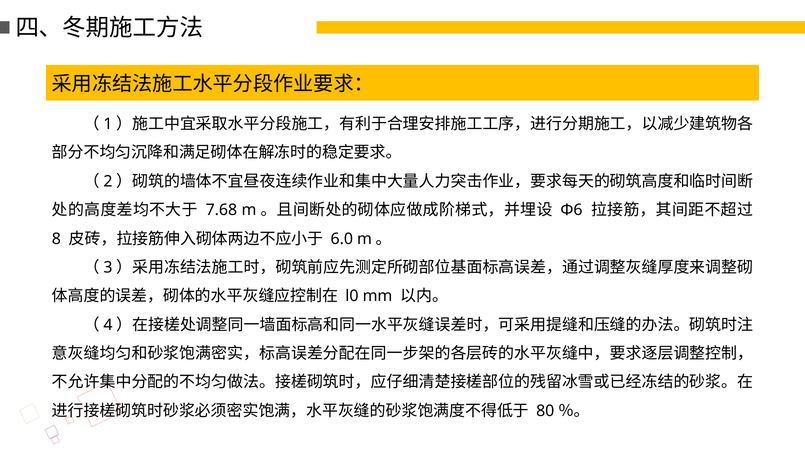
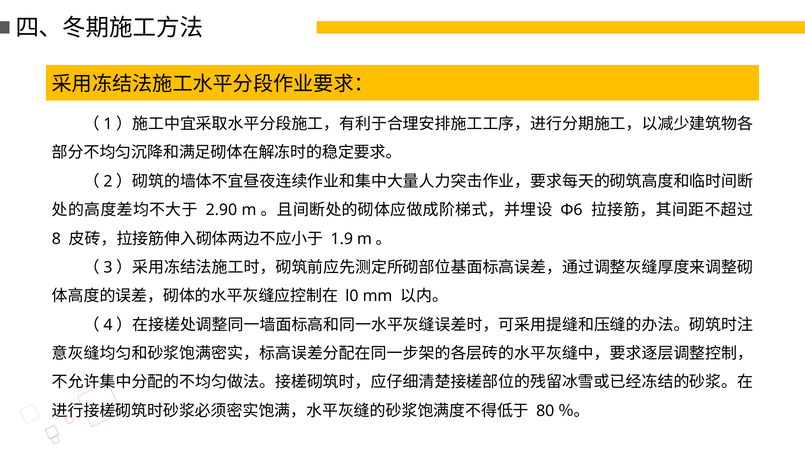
7.68: 7.68 -> 2.90
6.0: 6.0 -> 1.9
